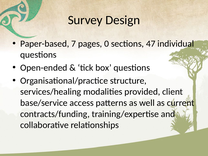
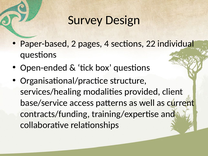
7: 7 -> 2
0: 0 -> 4
47: 47 -> 22
